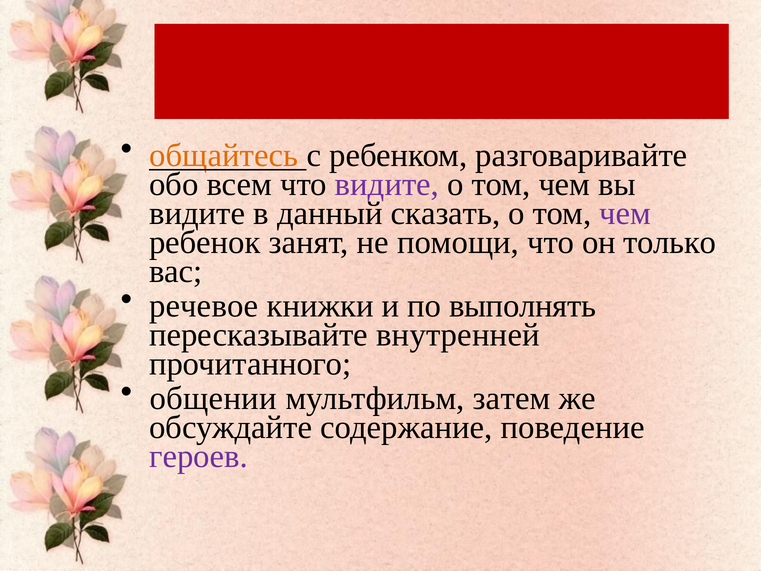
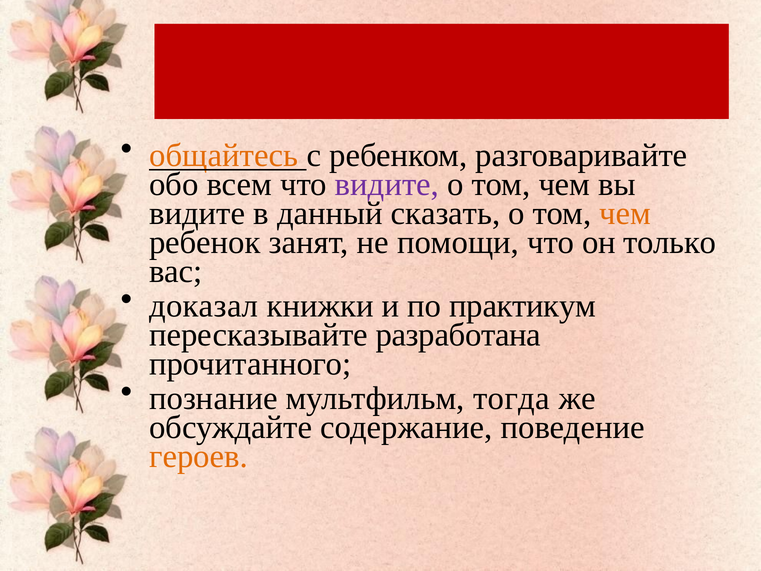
чем at (625, 213) colour: purple -> orange
речевое: речевое -> доказал
выполнять: выполнять -> практикум
внутренней: внутренней -> разработана
общении: общении -> познание
затем: затем -> тогда
героев colour: purple -> orange
